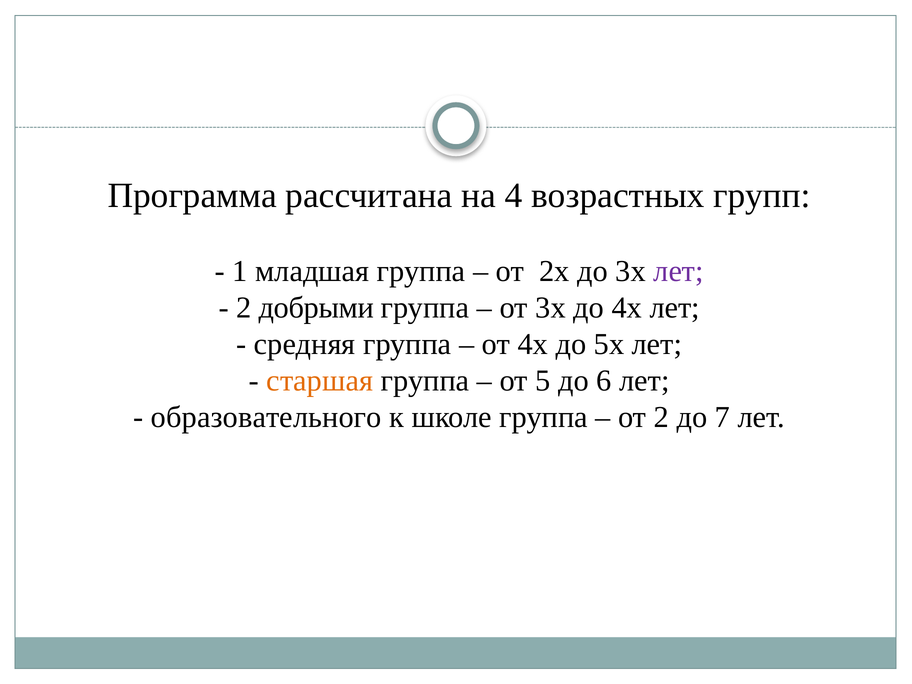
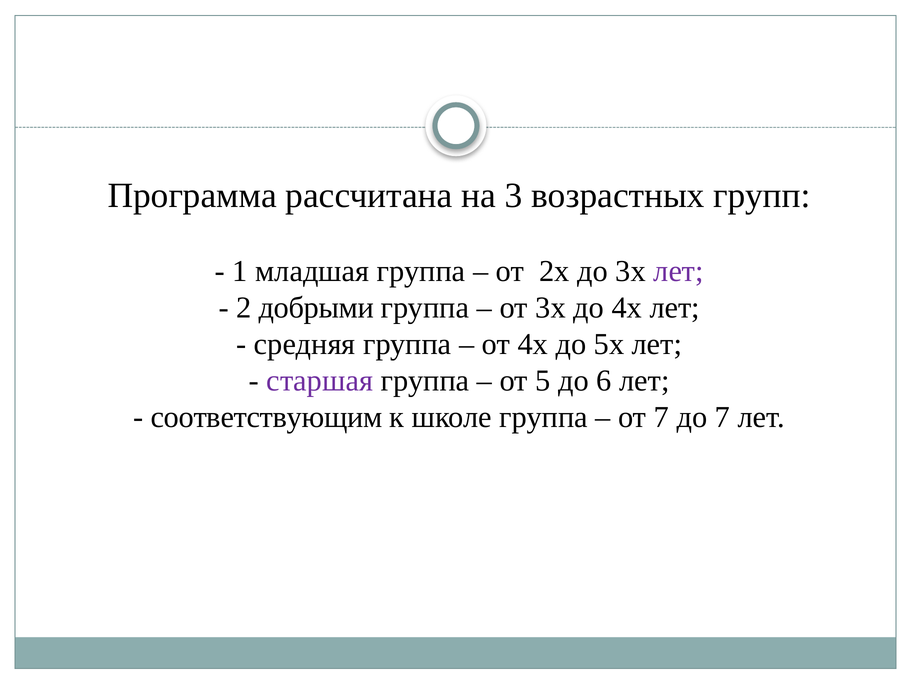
4: 4 -> 3
старшая colour: orange -> purple
образовательного: образовательного -> соответствующим
от 2: 2 -> 7
